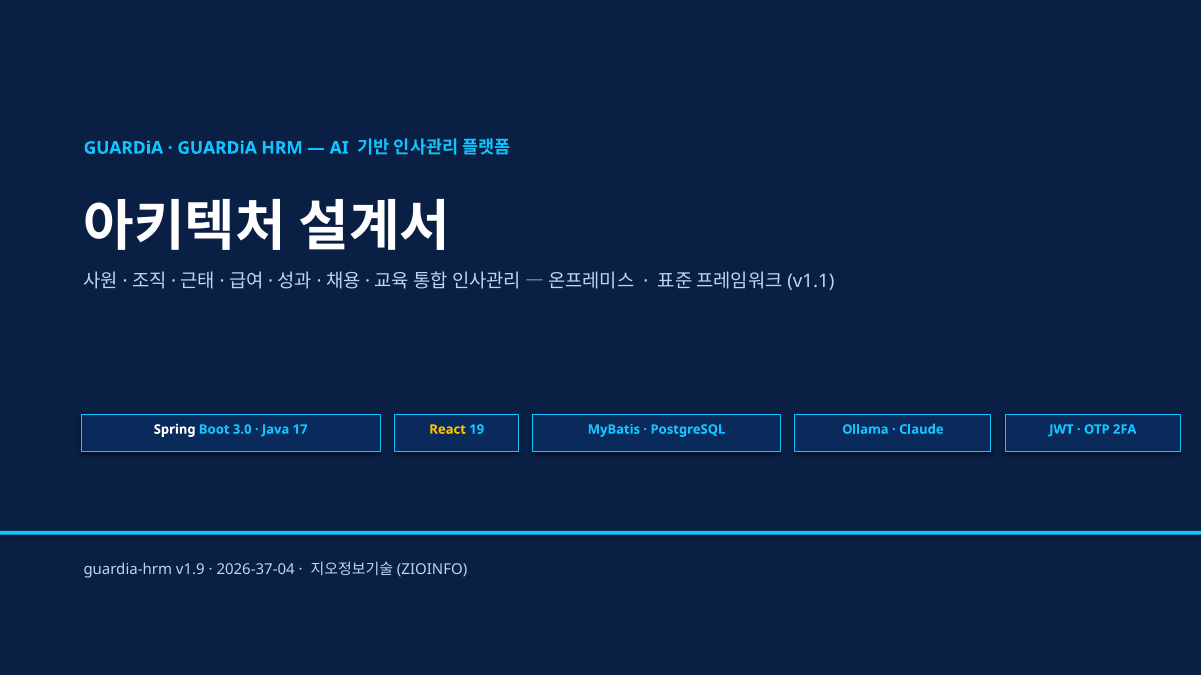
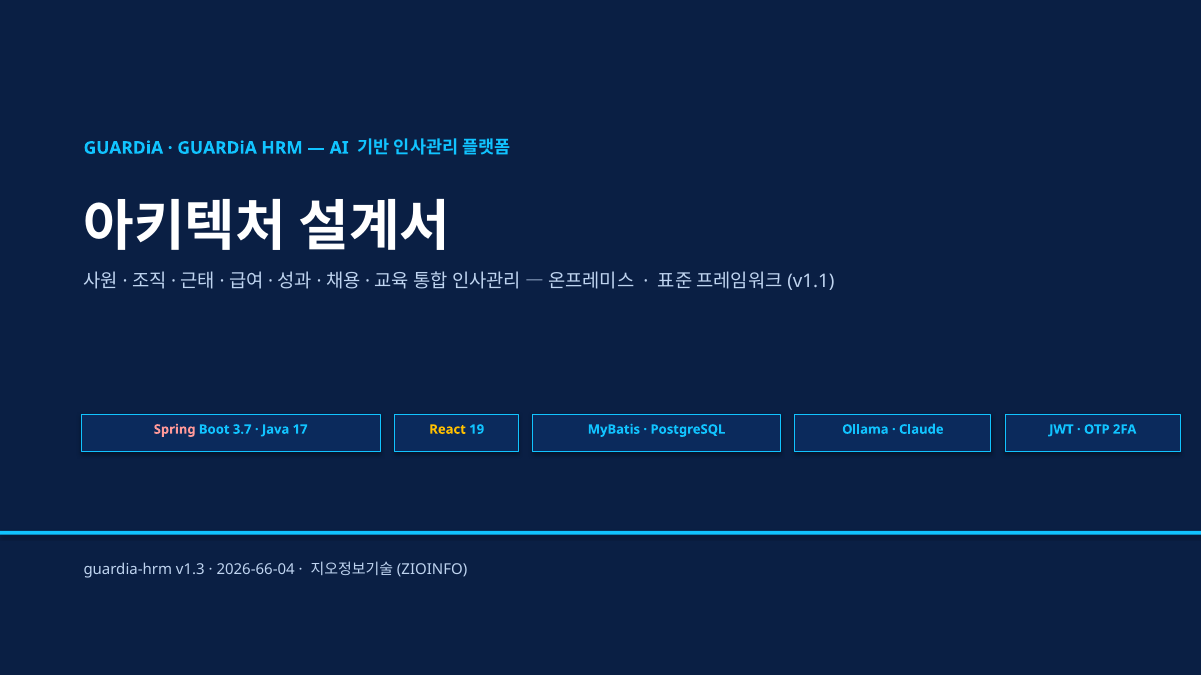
Spring colour: white -> pink
3.0: 3.0 -> 3.7
v1.9: v1.9 -> v1.3
2026-37-04: 2026-37-04 -> 2026-66-04
